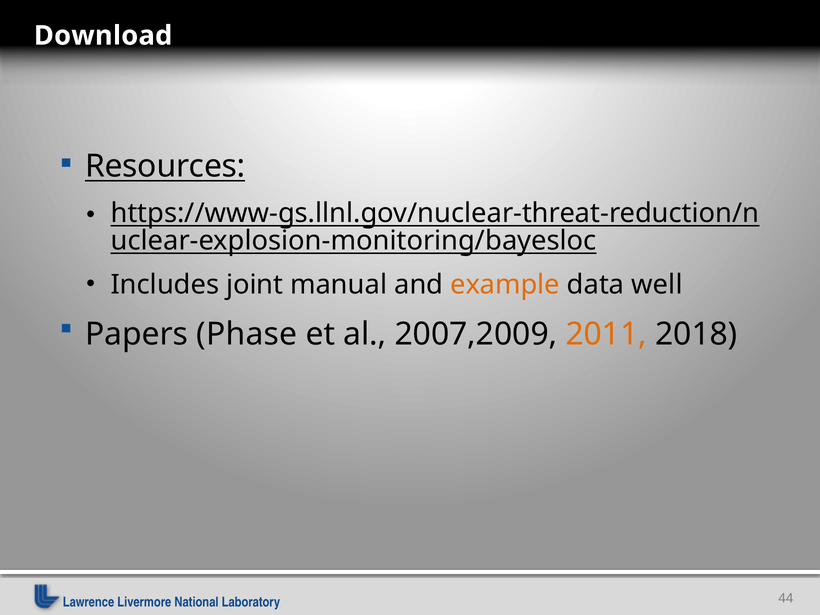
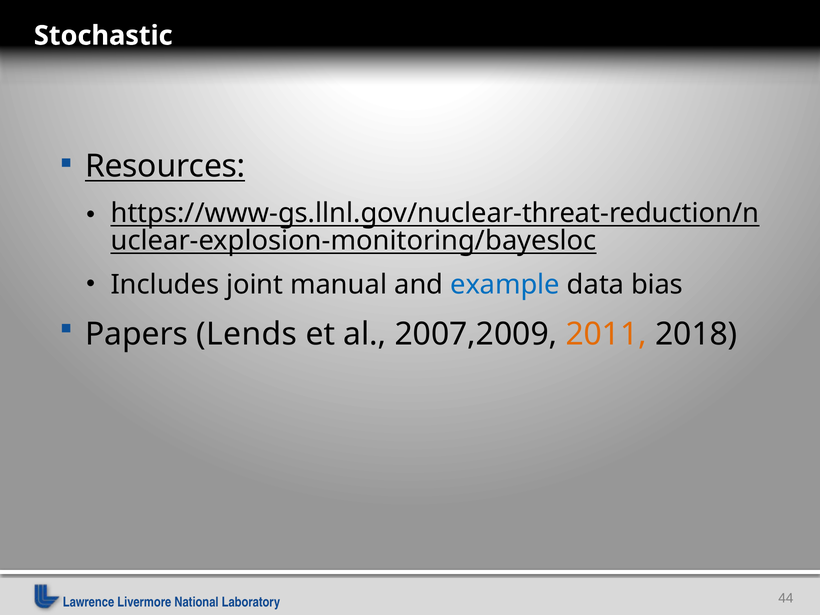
Download: Download -> Stochastic
example colour: orange -> blue
well: well -> bias
Phase: Phase -> Lends
